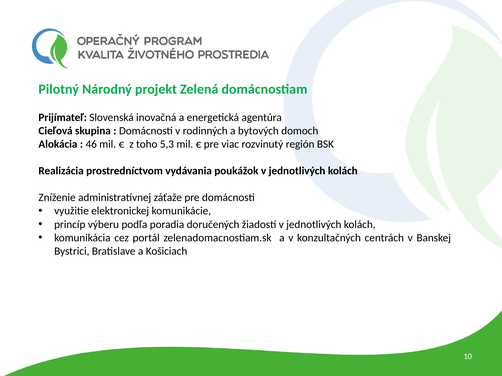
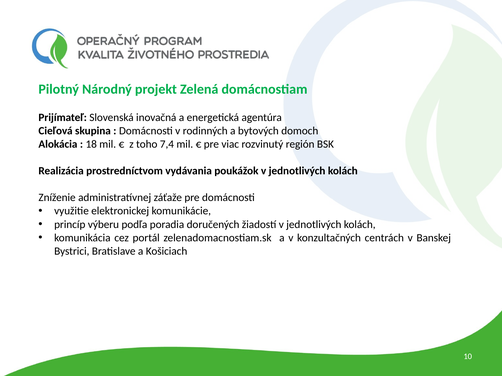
46: 46 -> 18
5,3: 5,3 -> 7,4
